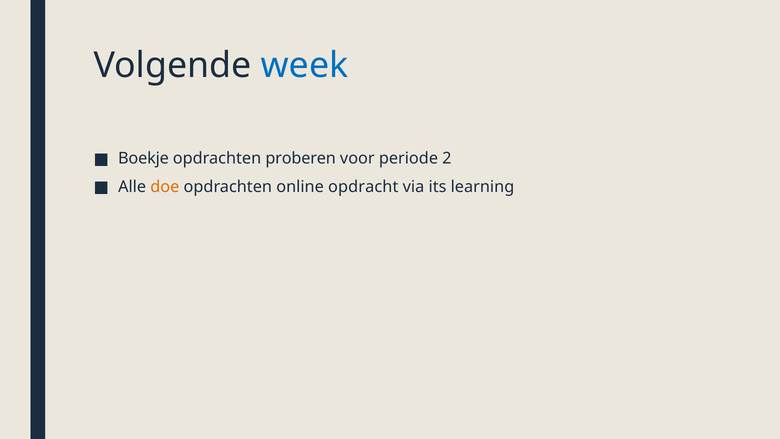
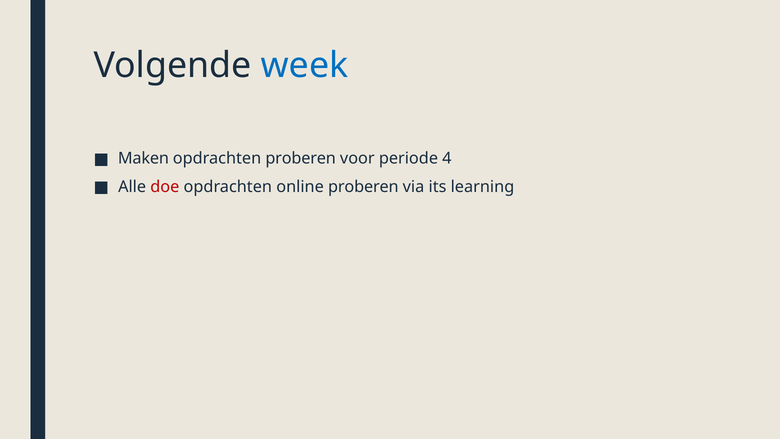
Boekje: Boekje -> Maken
2: 2 -> 4
doe colour: orange -> red
online opdracht: opdracht -> proberen
